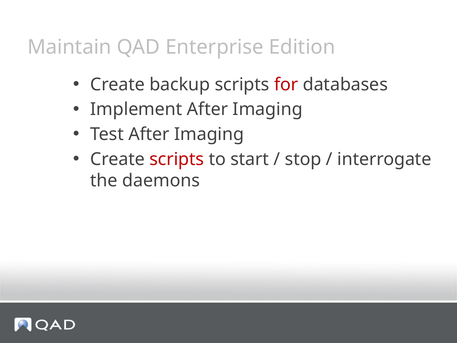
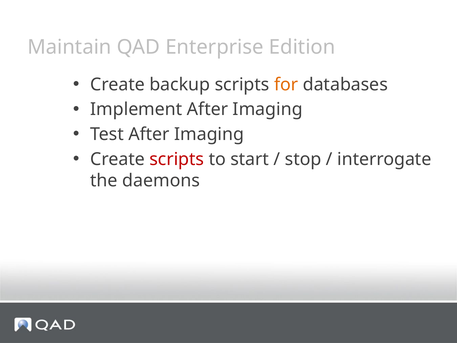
for colour: red -> orange
